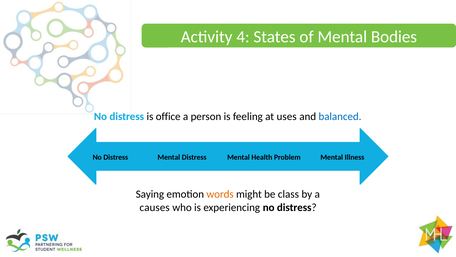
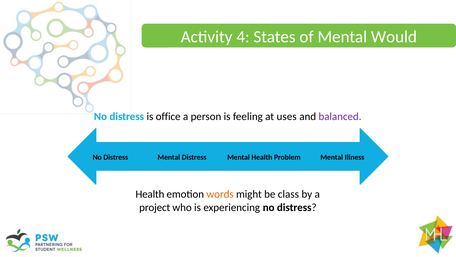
Bodies: Bodies -> Would
balanced colour: blue -> purple
Saying at (150, 194): Saying -> Health
causes: causes -> project
